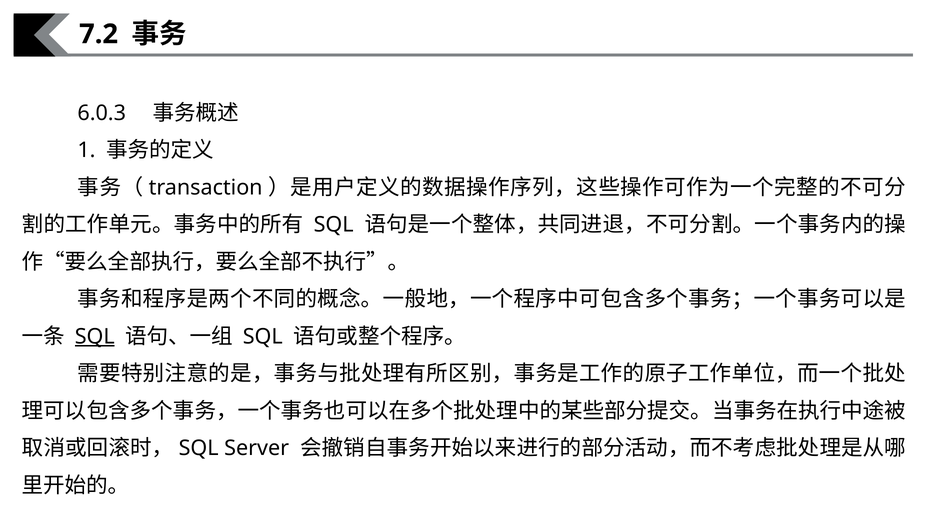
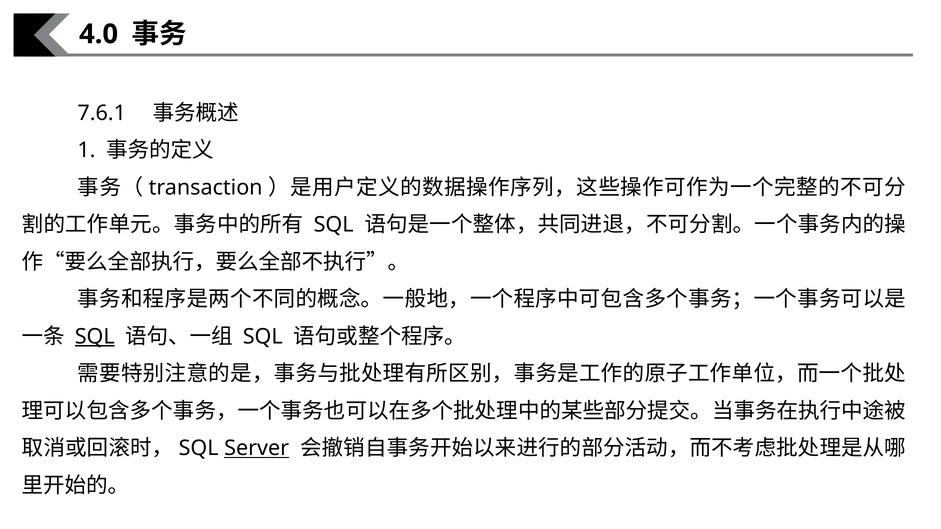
7.2: 7.2 -> 4.0
6.0.3: 6.0.3 -> 7.6.1
Server underline: none -> present
